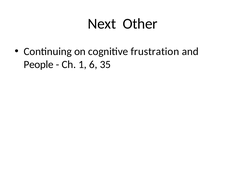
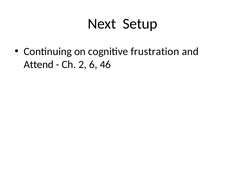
Other: Other -> Setup
People: People -> Attend
1: 1 -> 2
35: 35 -> 46
